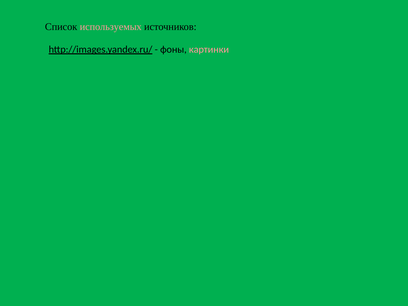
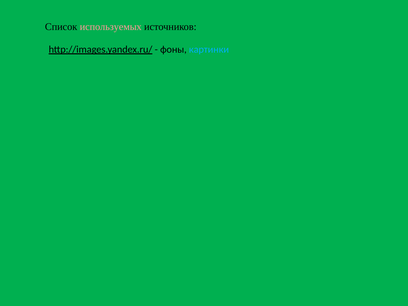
картинки colour: pink -> light blue
